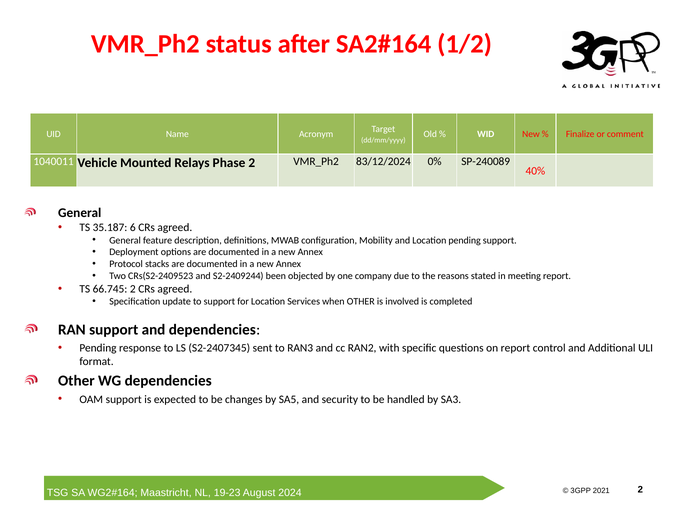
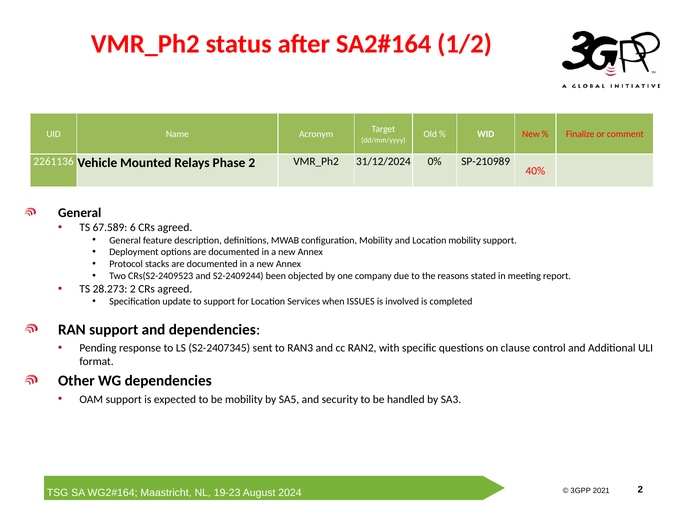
1040011: 1040011 -> 2261136
83/12/2024: 83/12/2024 -> 31/12/2024
SP-240089: SP-240089 -> SP-210989
35.187: 35.187 -> 67.589
Location pending: pending -> mobility
66.745: 66.745 -> 28.273
when OTHER: OTHER -> ISSUES
on report: report -> clause
be changes: changes -> mobility
